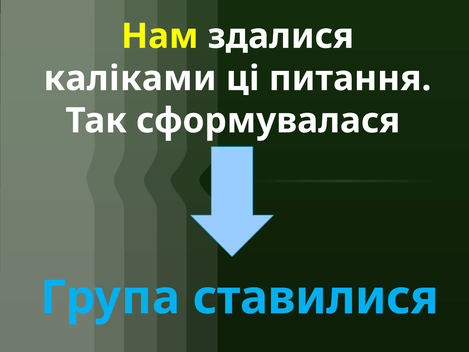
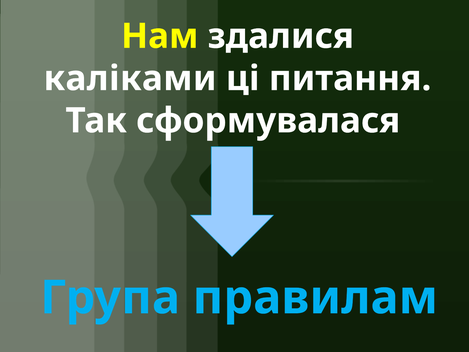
ставилися: ставилися -> правилам
